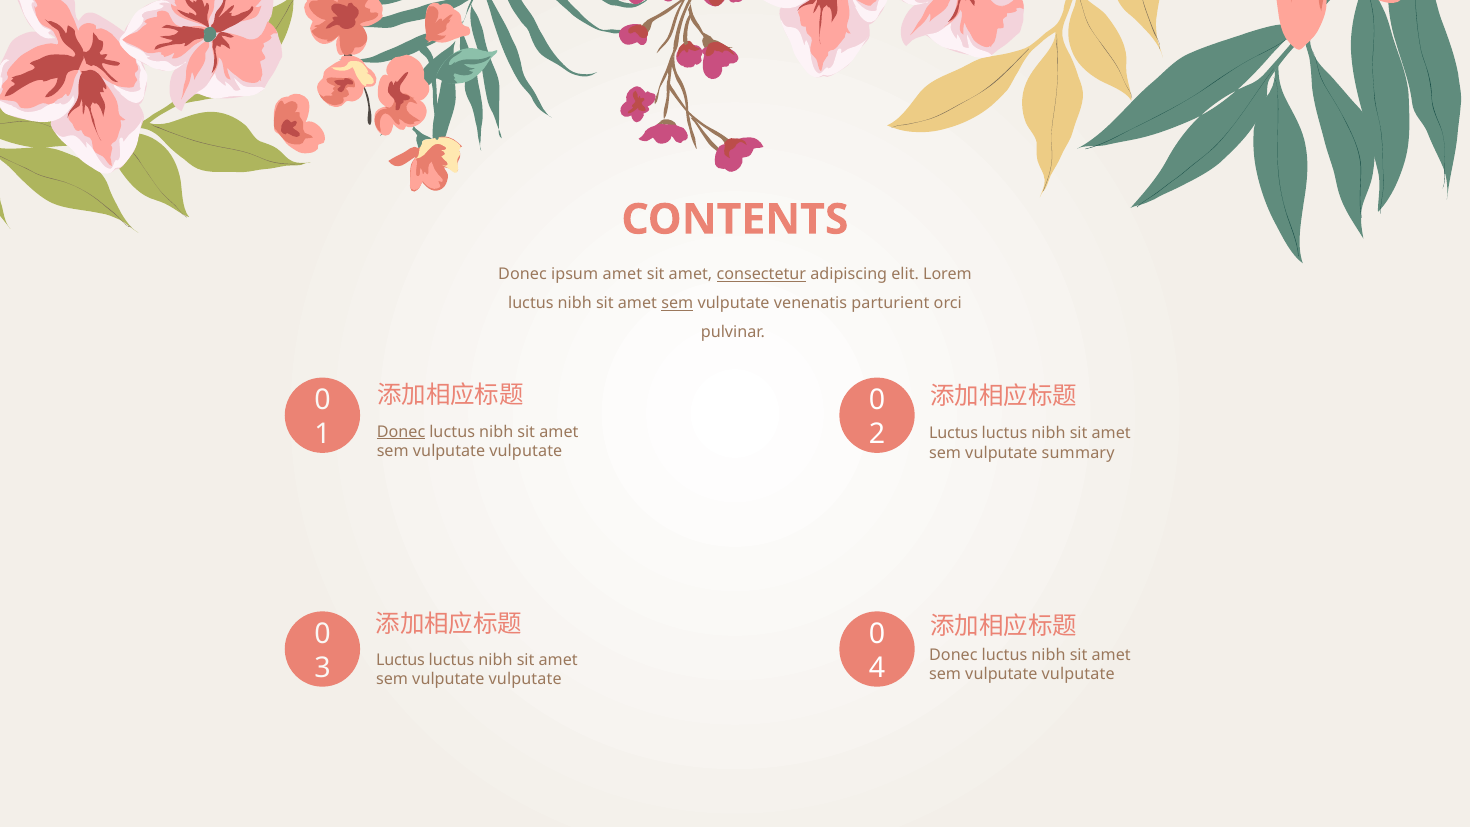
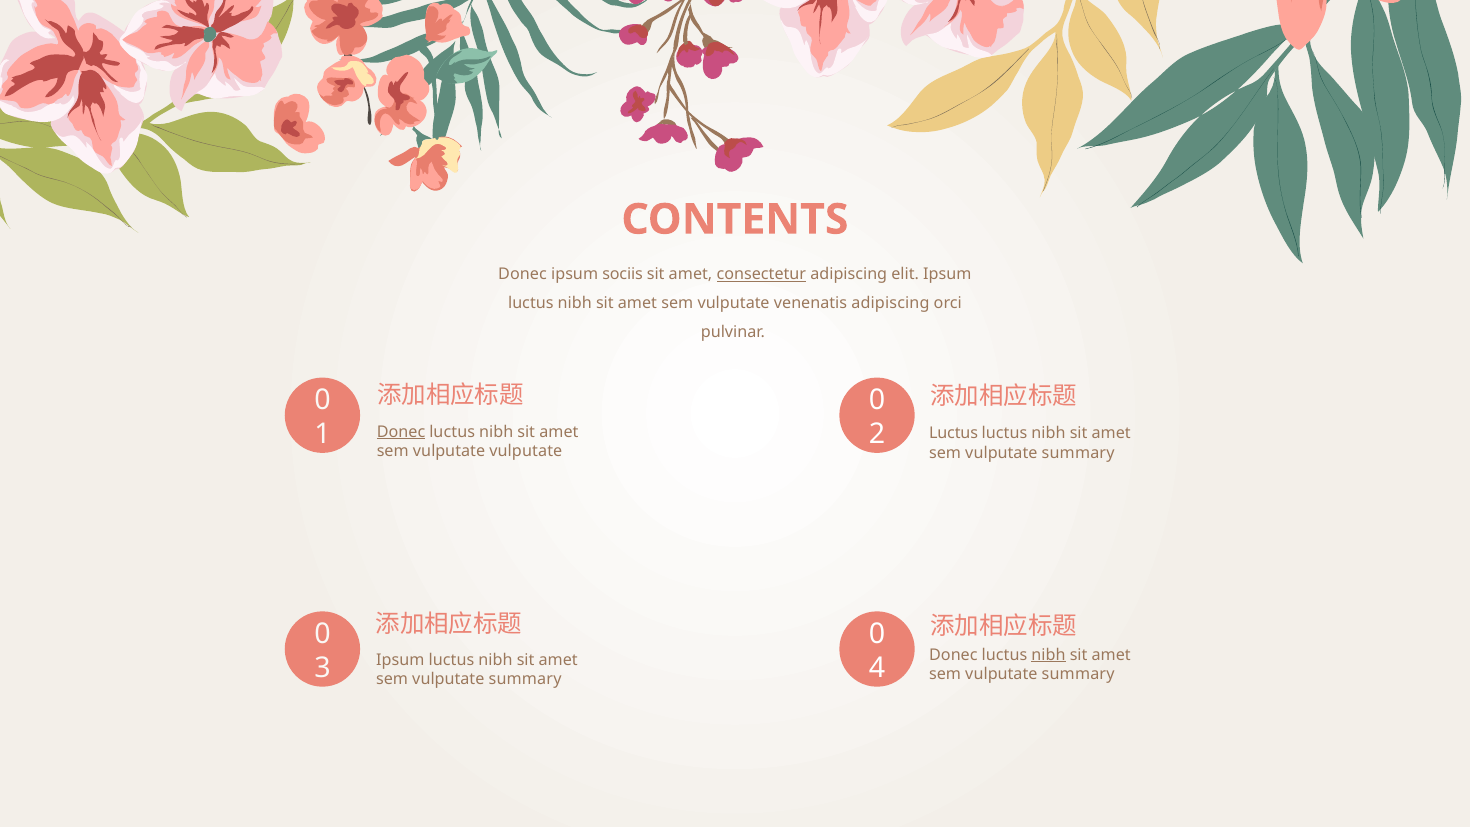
ipsum amet: amet -> sociis
elit Lorem: Lorem -> Ipsum
sem at (677, 303) underline: present -> none
venenatis parturient: parturient -> adipiscing
nibh at (1048, 655) underline: none -> present
Luctus at (400, 660): Luctus -> Ipsum
vulputate at (1078, 674): vulputate -> summary
vulputate at (525, 679): vulputate -> summary
